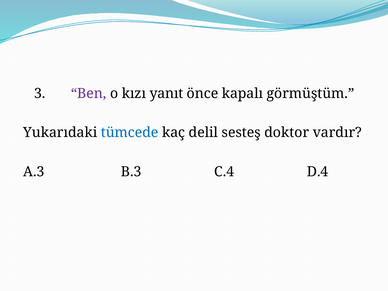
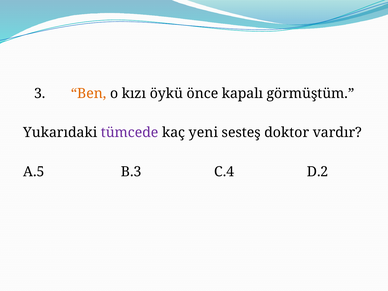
Ben colour: purple -> orange
yanıt: yanıt -> öykü
tümcede colour: blue -> purple
delil: delil -> yeni
A.3: A.3 -> A.5
D.4: D.4 -> D.2
